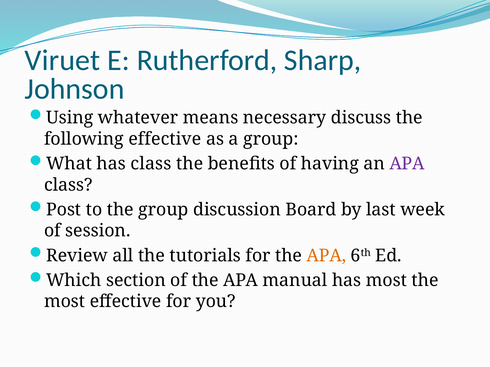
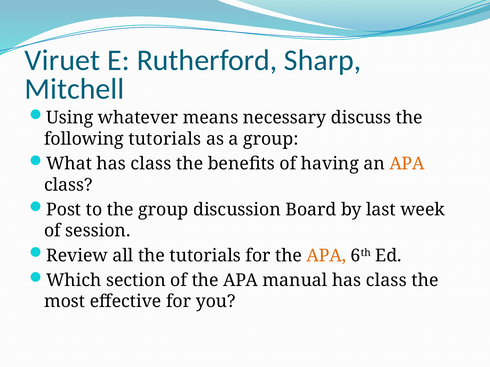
Johnson: Johnson -> Mitchell
following effective: effective -> tutorials
APA at (407, 164) colour: purple -> orange
manual has most: most -> class
